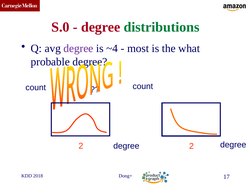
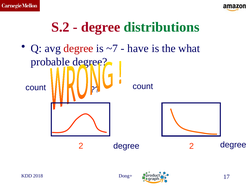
S.0: S.0 -> S.2
degree at (78, 48) colour: purple -> red
~4: ~4 -> ~7
most: most -> have
